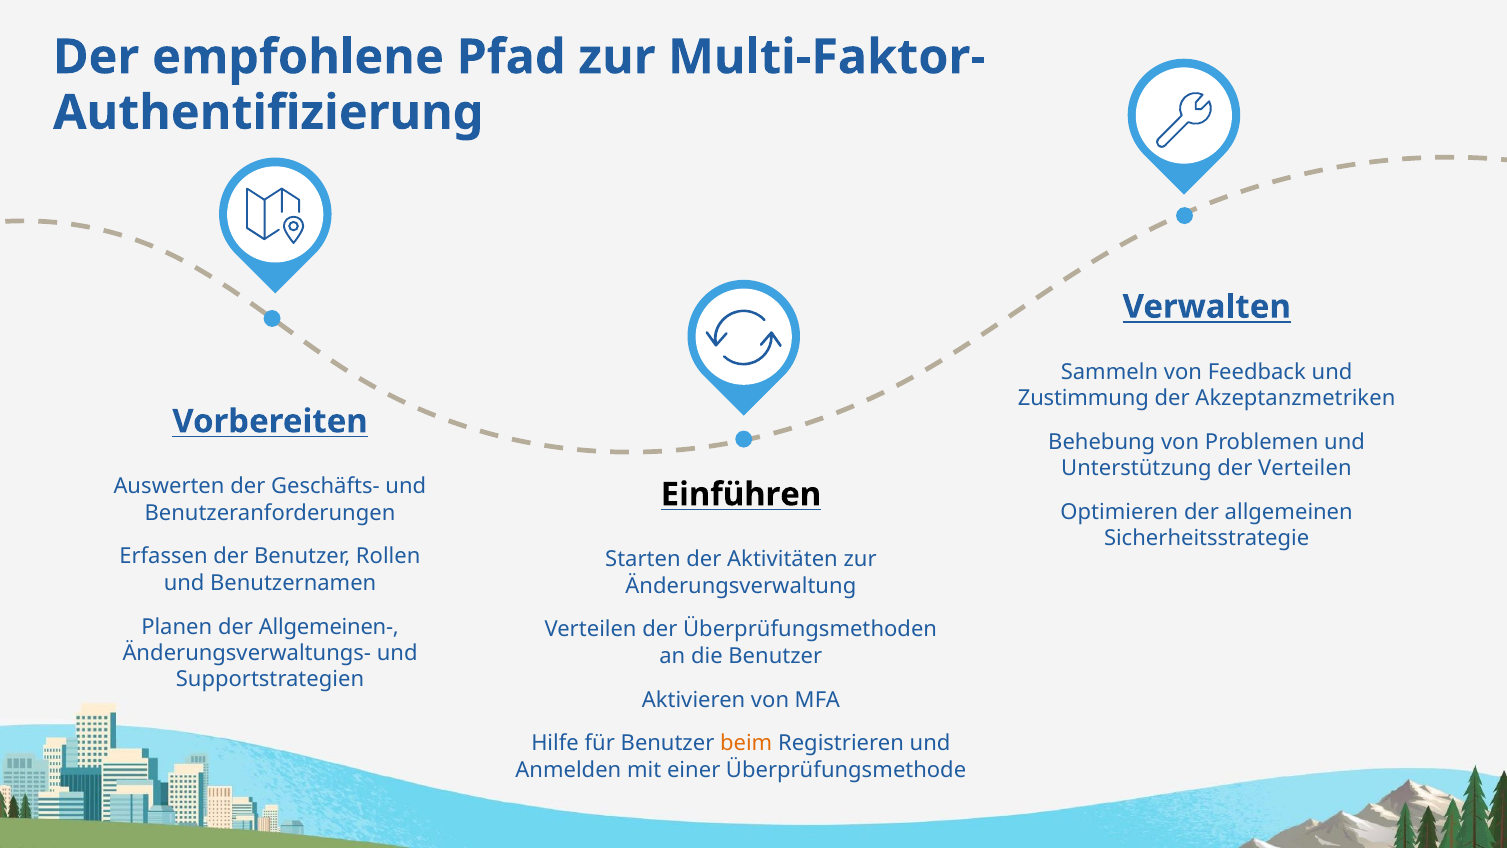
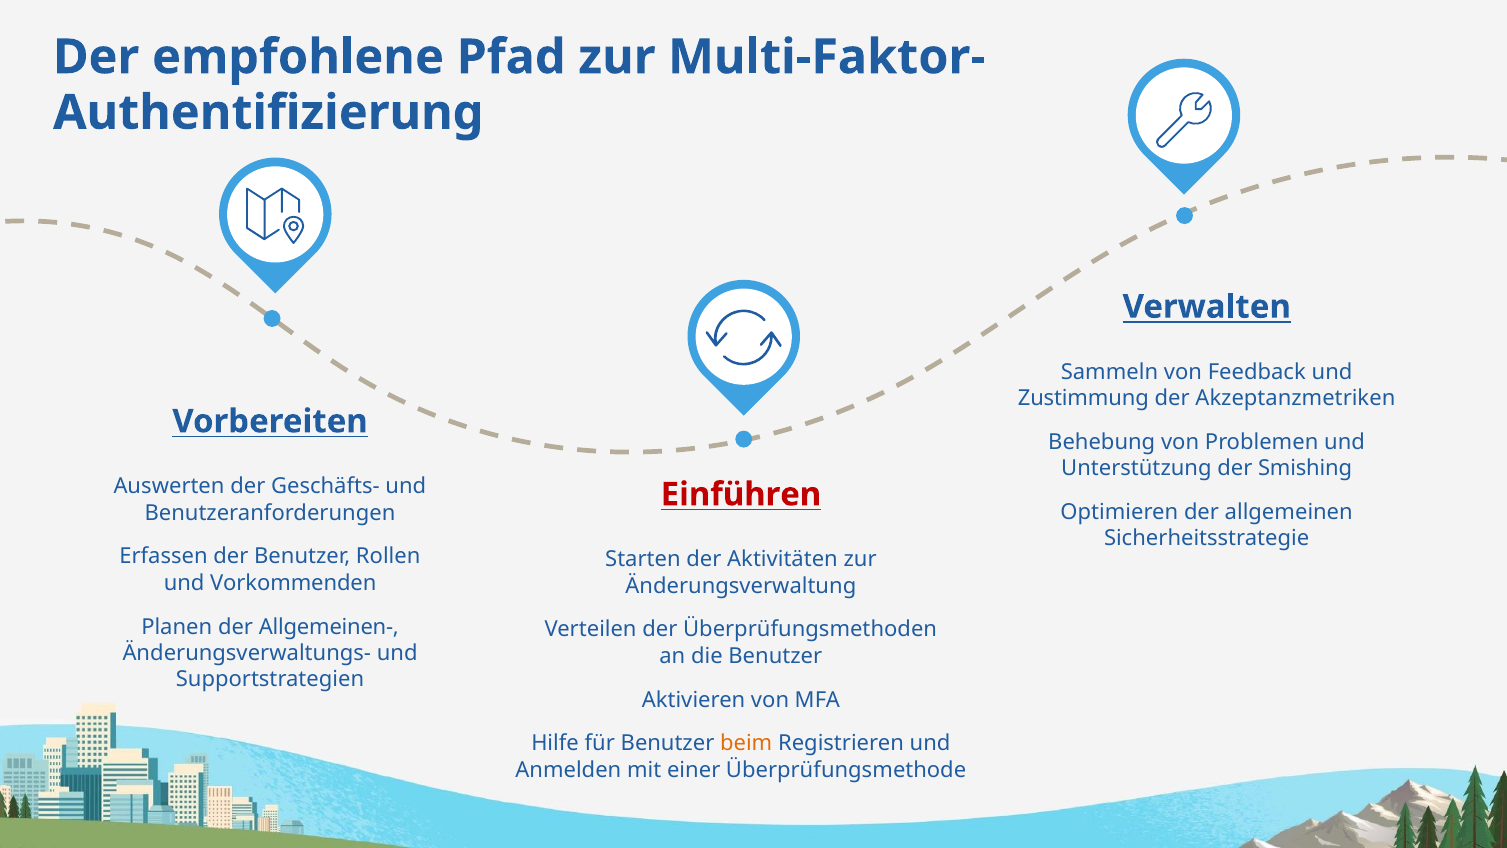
der Verteilen: Verteilen -> Smishing
Einführen colour: black -> red
Benutzernamen: Benutzernamen -> Vorkommenden
